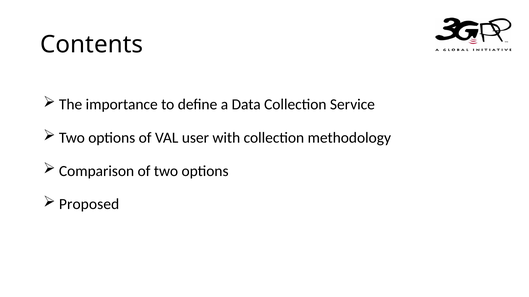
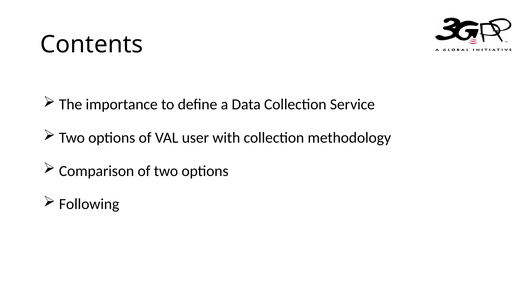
Proposed: Proposed -> Following
